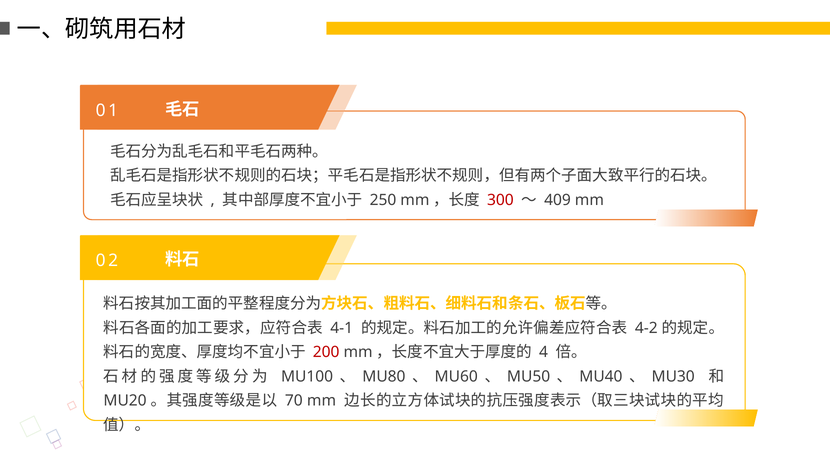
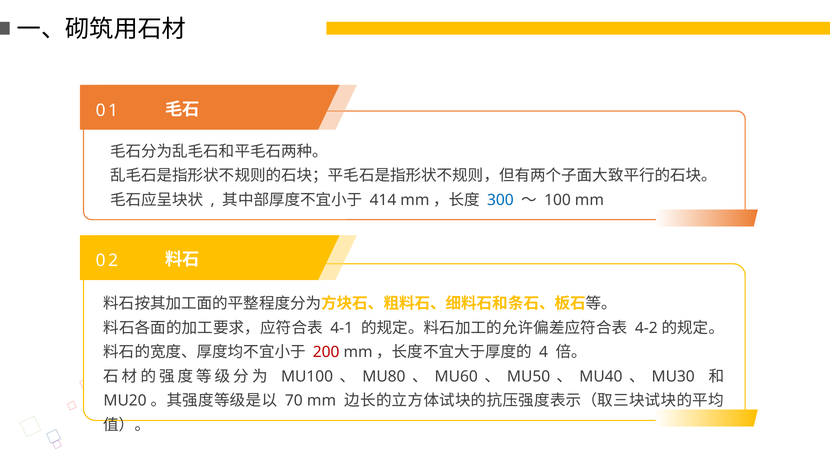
250: 250 -> 414
300 colour: red -> blue
409: 409 -> 100
